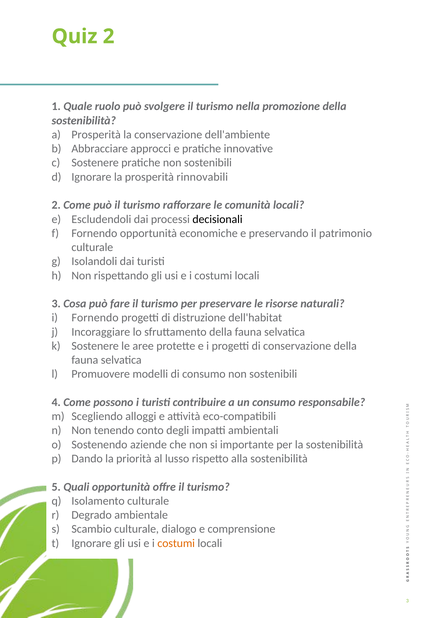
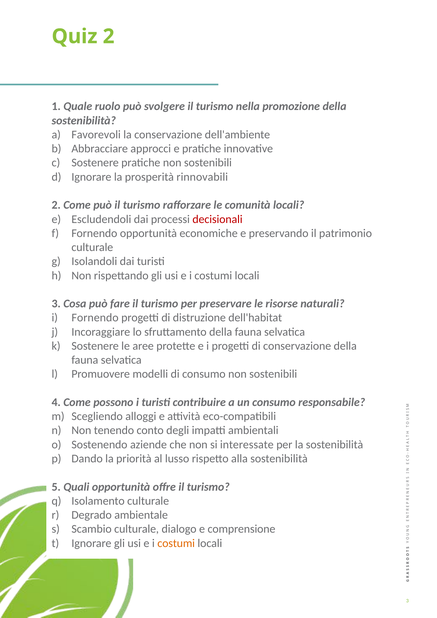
a Prosperità: Prosperità -> Favorevoli
decisionali colour: black -> red
importante: importante -> interessate
